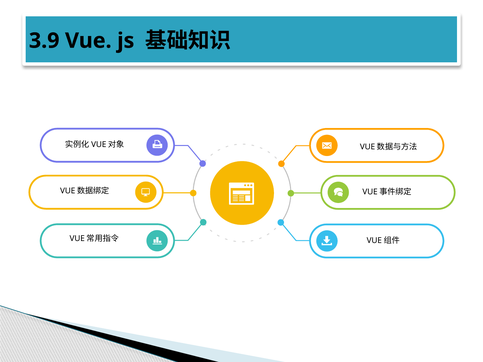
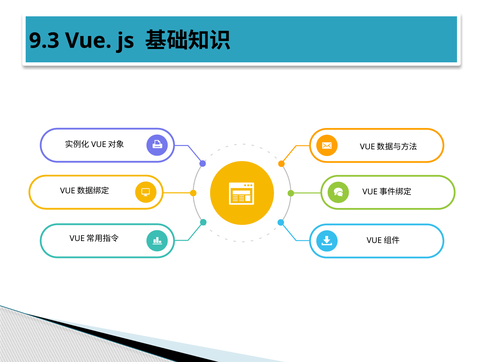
3.9: 3.9 -> 9.3
